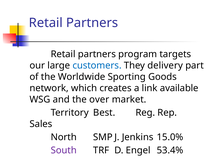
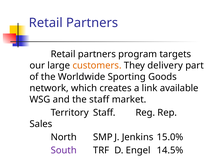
customers colour: blue -> orange
the over: over -> staff
Territory Best: Best -> Staff
53.4%: 53.4% -> 14.5%
